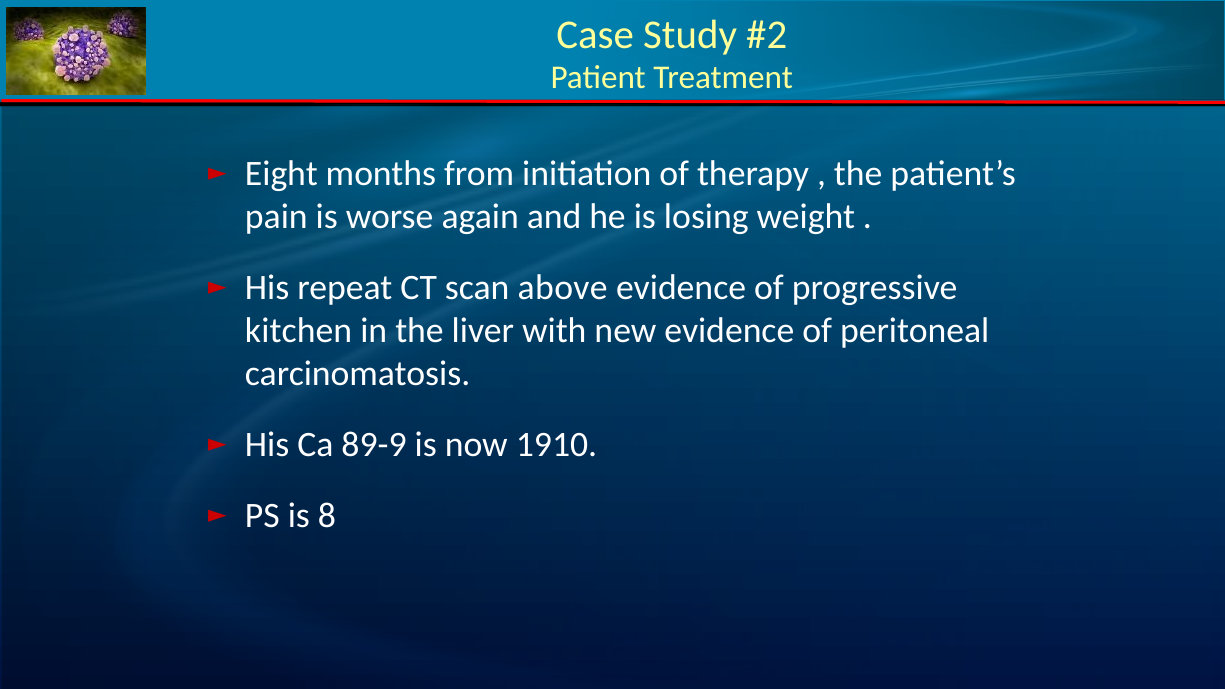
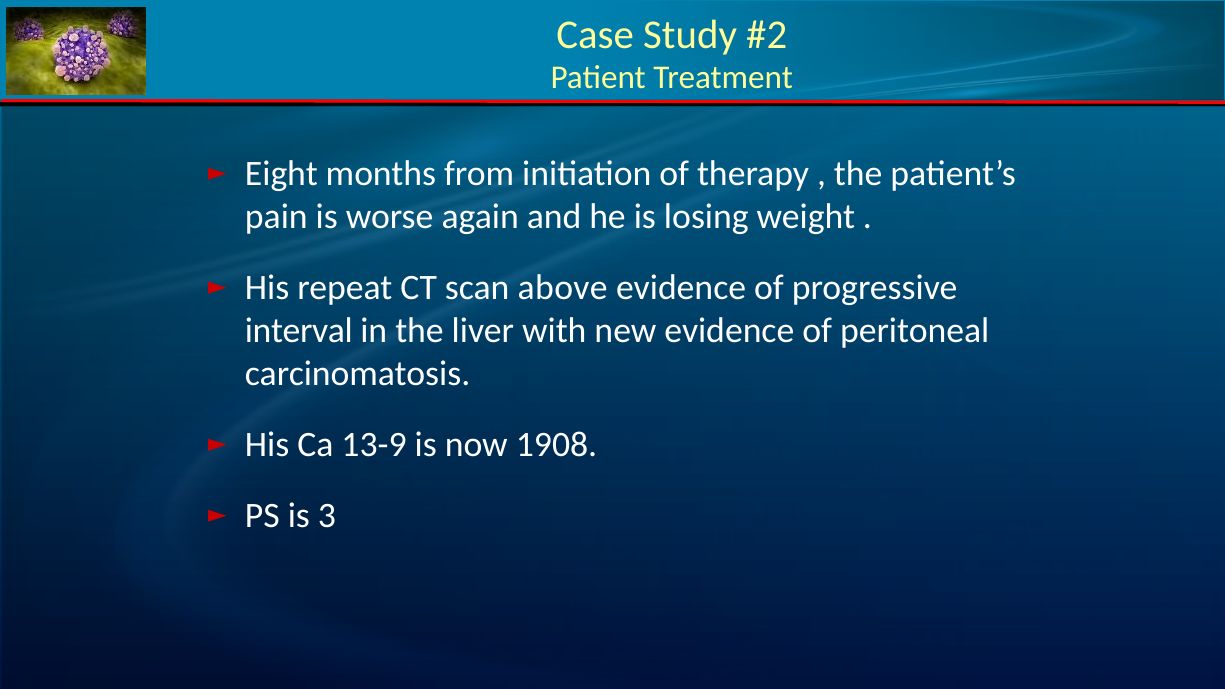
kitchen: kitchen -> interval
89-9: 89-9 -> 13-9
1910: 1910 -> 1908
8: 8 -> 3
